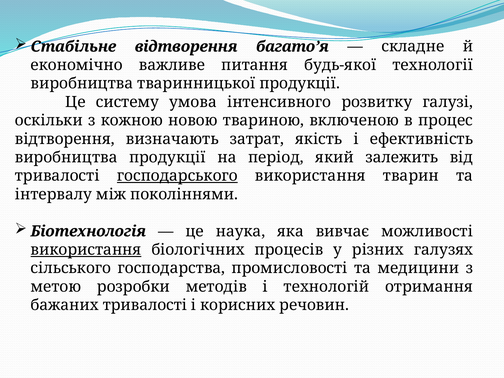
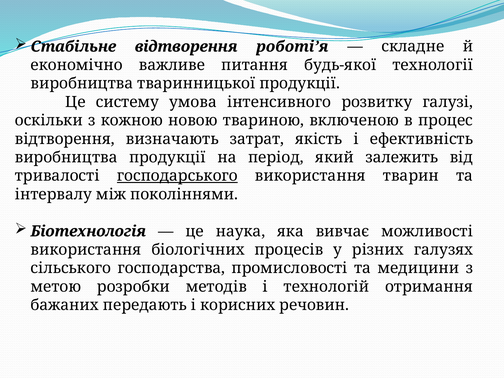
багато’я: багато’я -> роботі’я
використання at (86, 250) underline: present -> none
бажаних тривалості: тривалості -> передають
